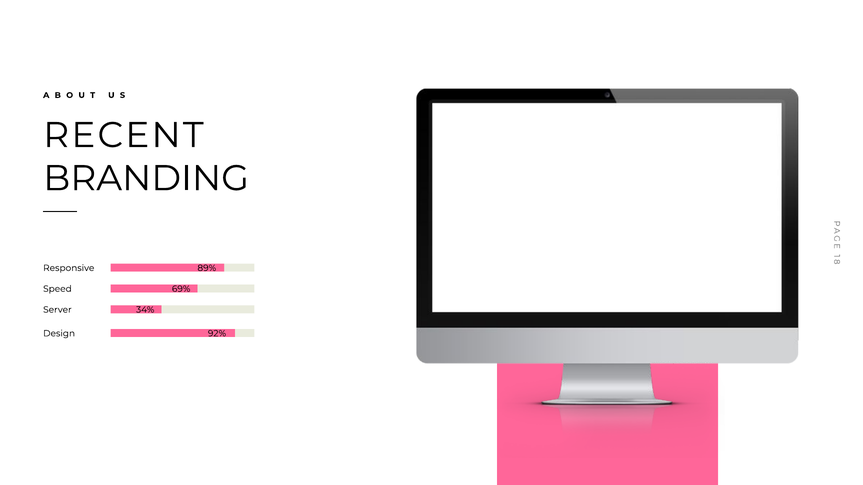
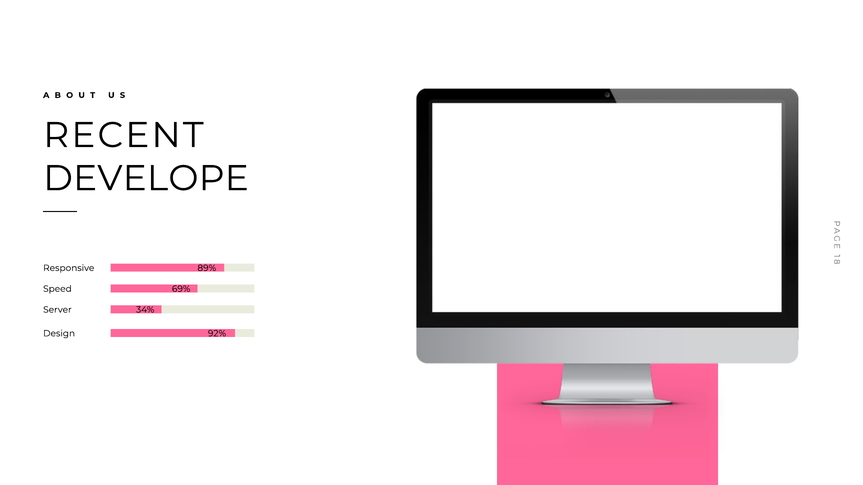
BRANDING: BRANDING -> DEVELOPE
